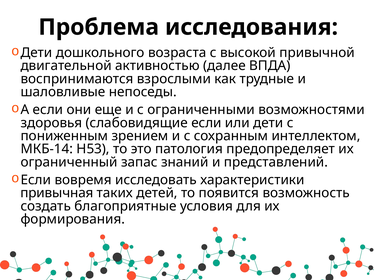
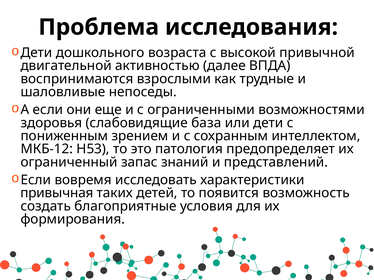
слабовидящие если: если -> база
МКБ-14: МКБ-14 -> МКБ-12
